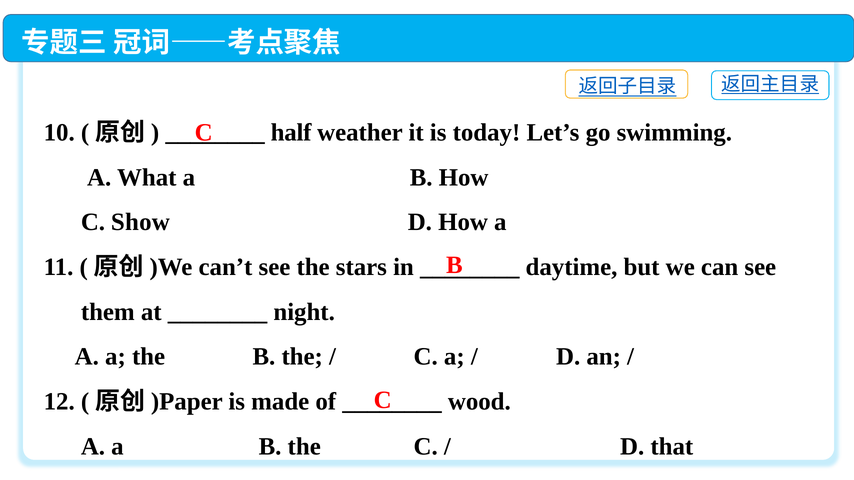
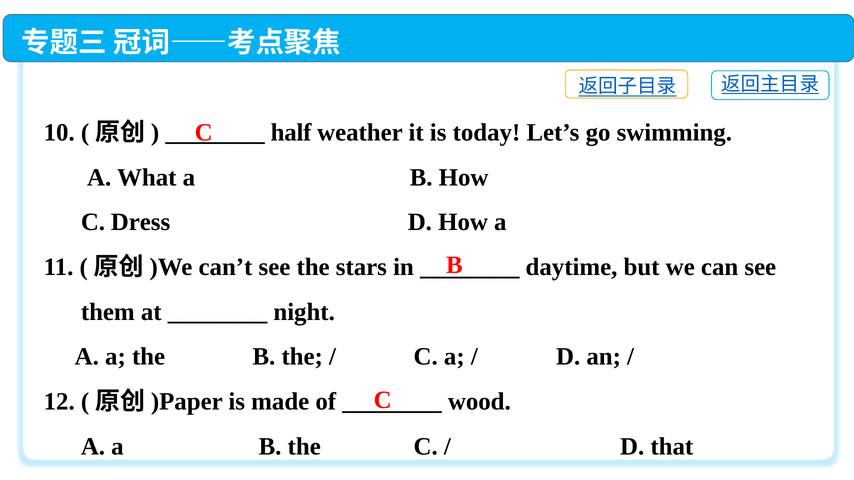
Show: Show -> Dress
